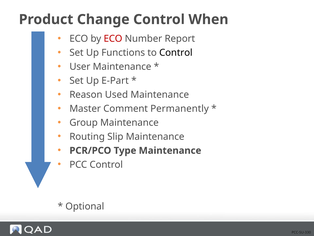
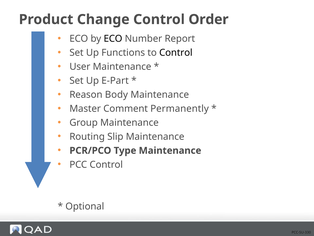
When: When -> Order
ECO at (113, 39) colour: red -> black
Used: Used -> Body
